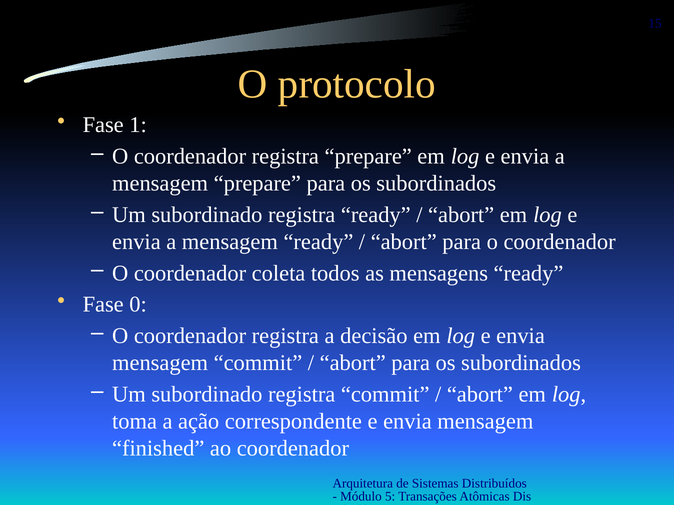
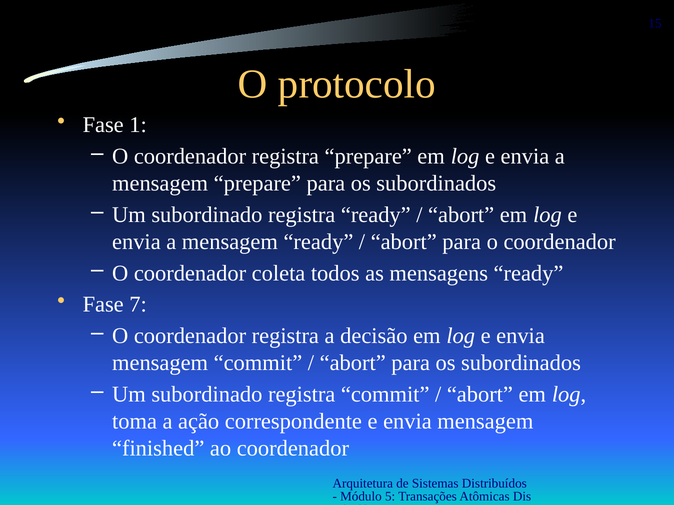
0: 0 -> 7
